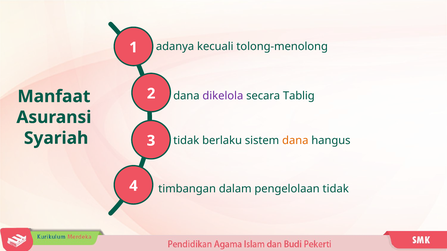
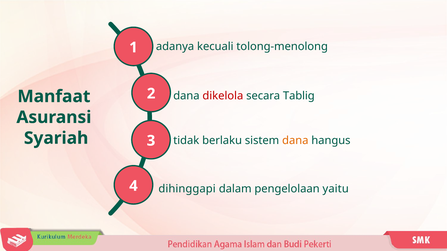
dikelola colour: purple -> red
timbangan: timbangan -> dihinggapi
pengelolaan tidak: tidak -> yaitu
